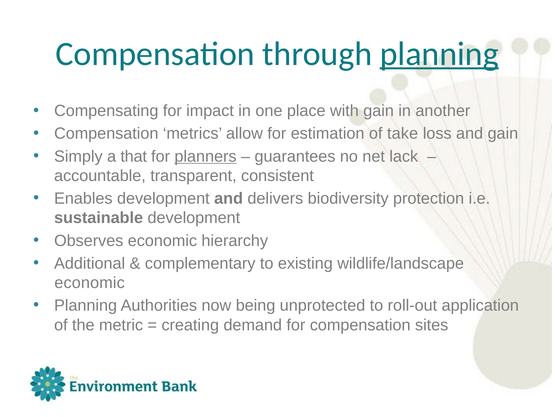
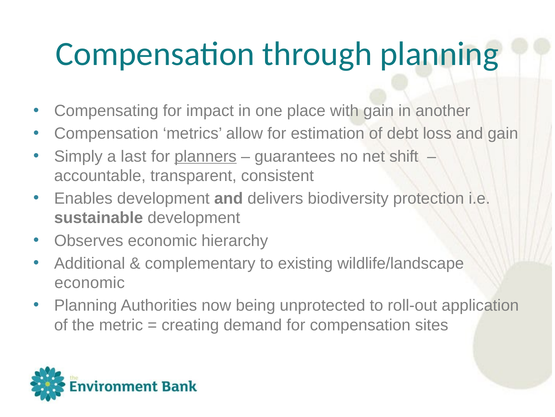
planning at (439, 54) underline: present -> none
take: take -> debt
that: that -> last
lack: lack -> shift
